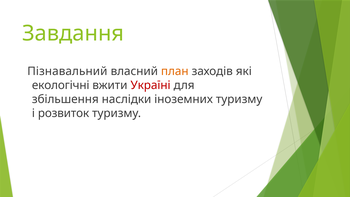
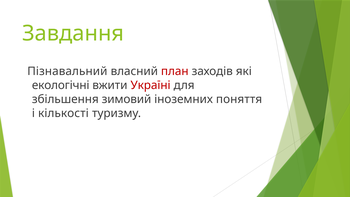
план colour: orange -> red
наслідки: наслідки -> зимовий
іноземних туризму: туризму -> поняття
розвиток: розвиток -> кількості
